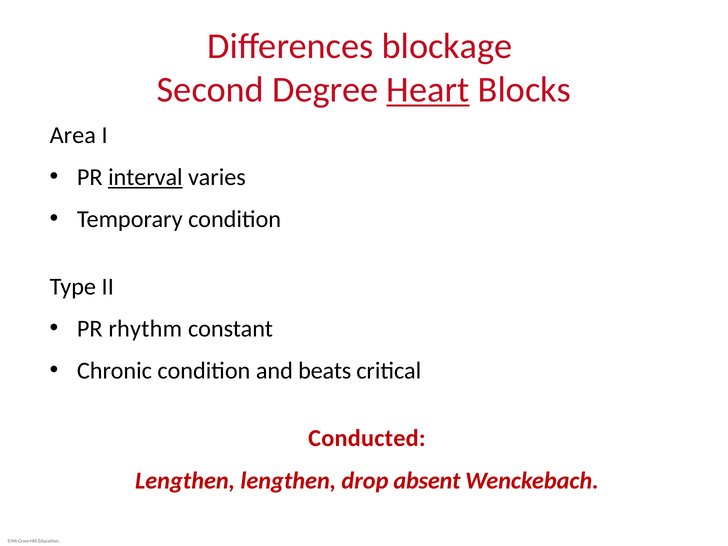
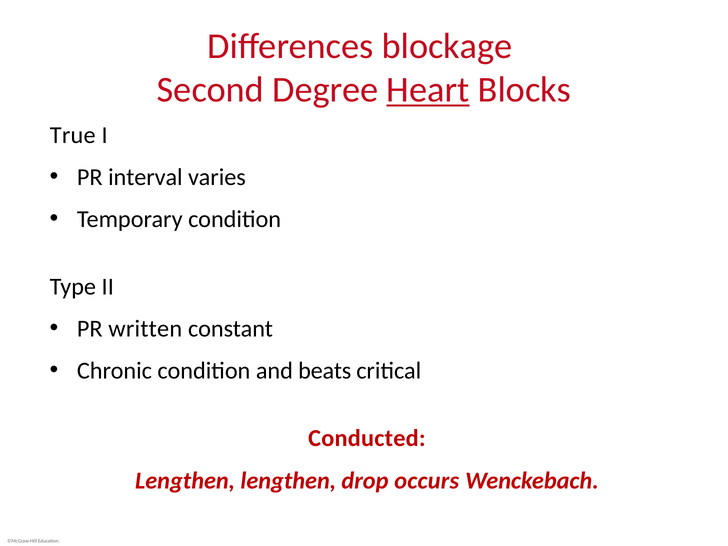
Area: Area -> True
interval underline: present -> none
rhythm: rhythm -> written
absent: absent -> occurs
